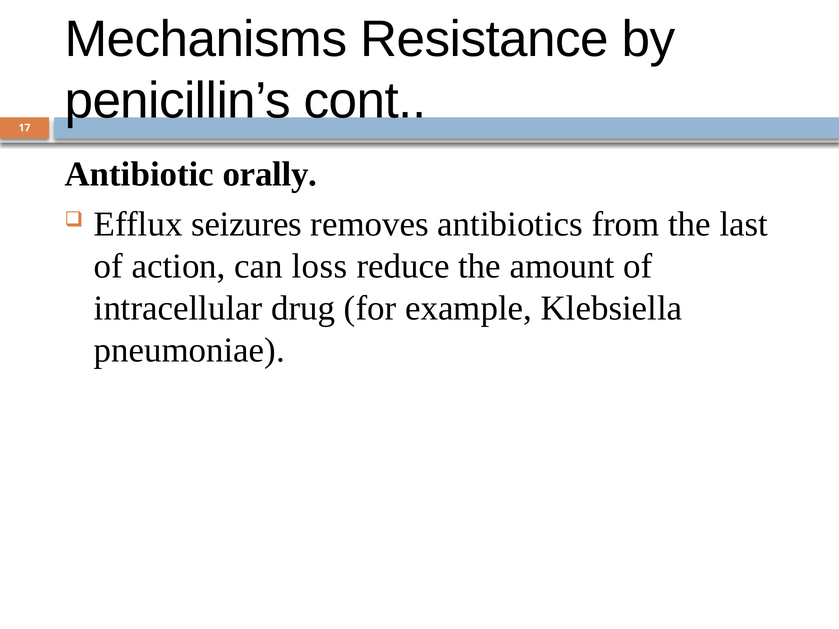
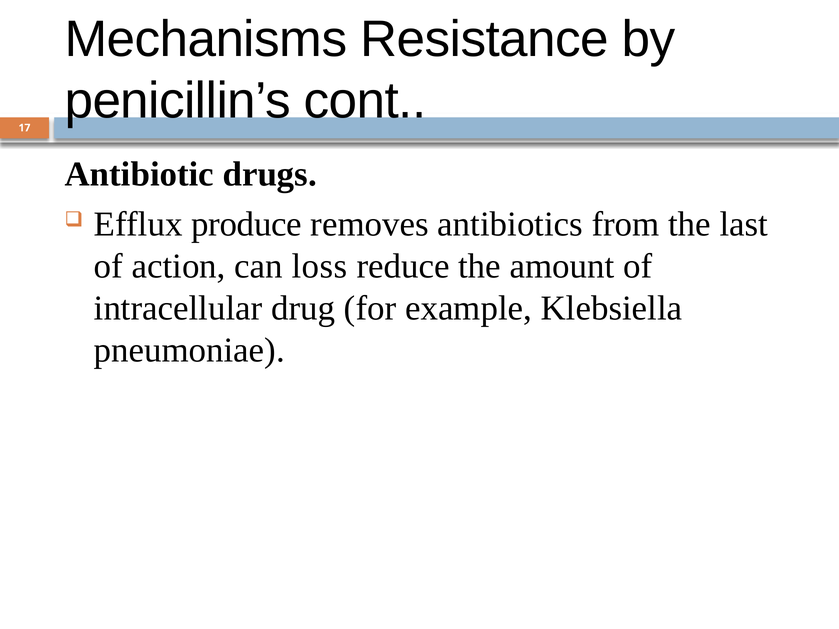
orally: orally -> drugs
seizures: seizures -> produce
